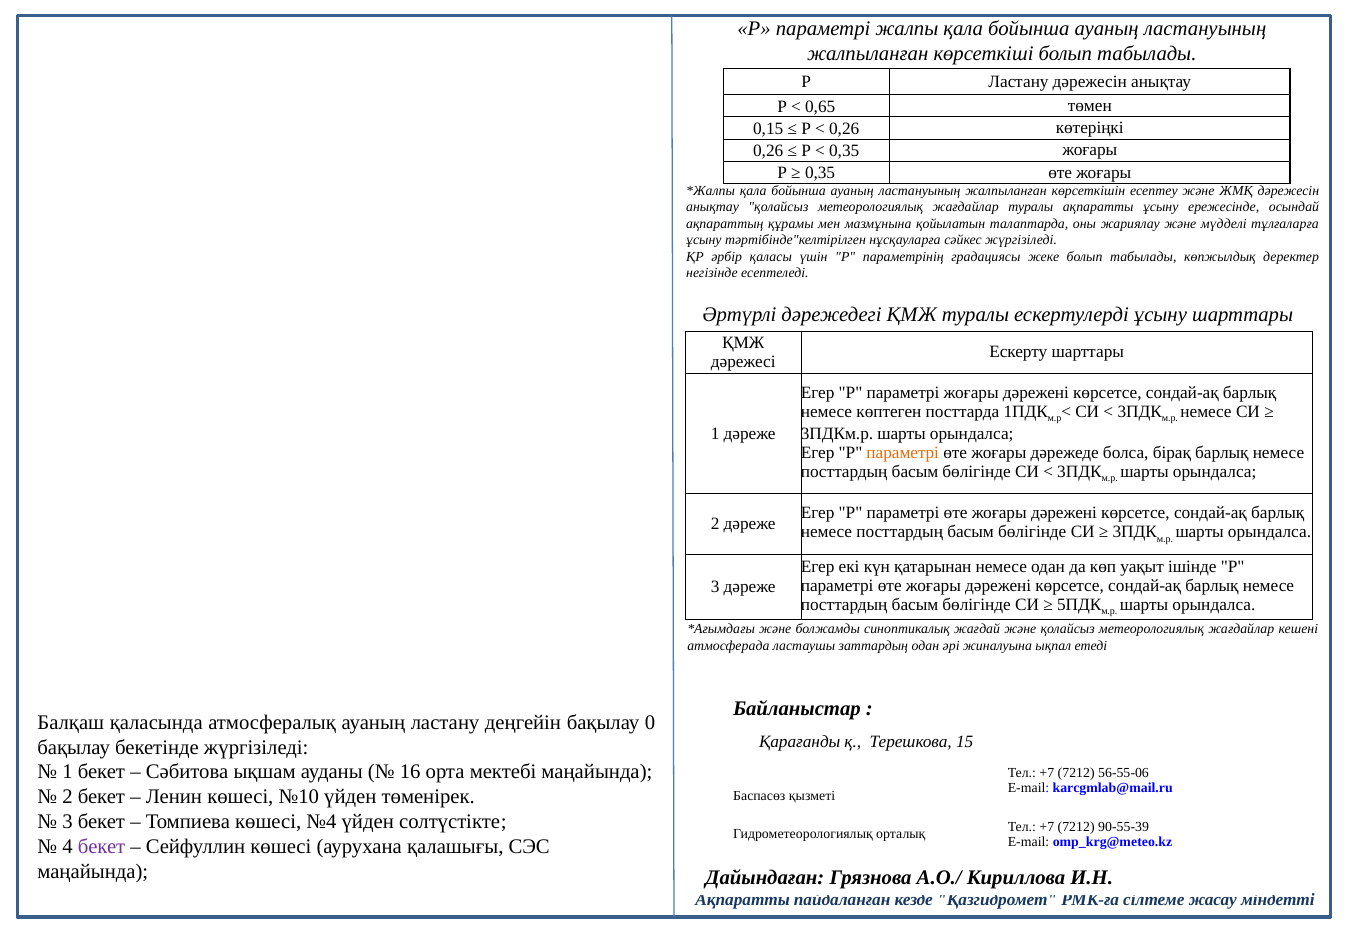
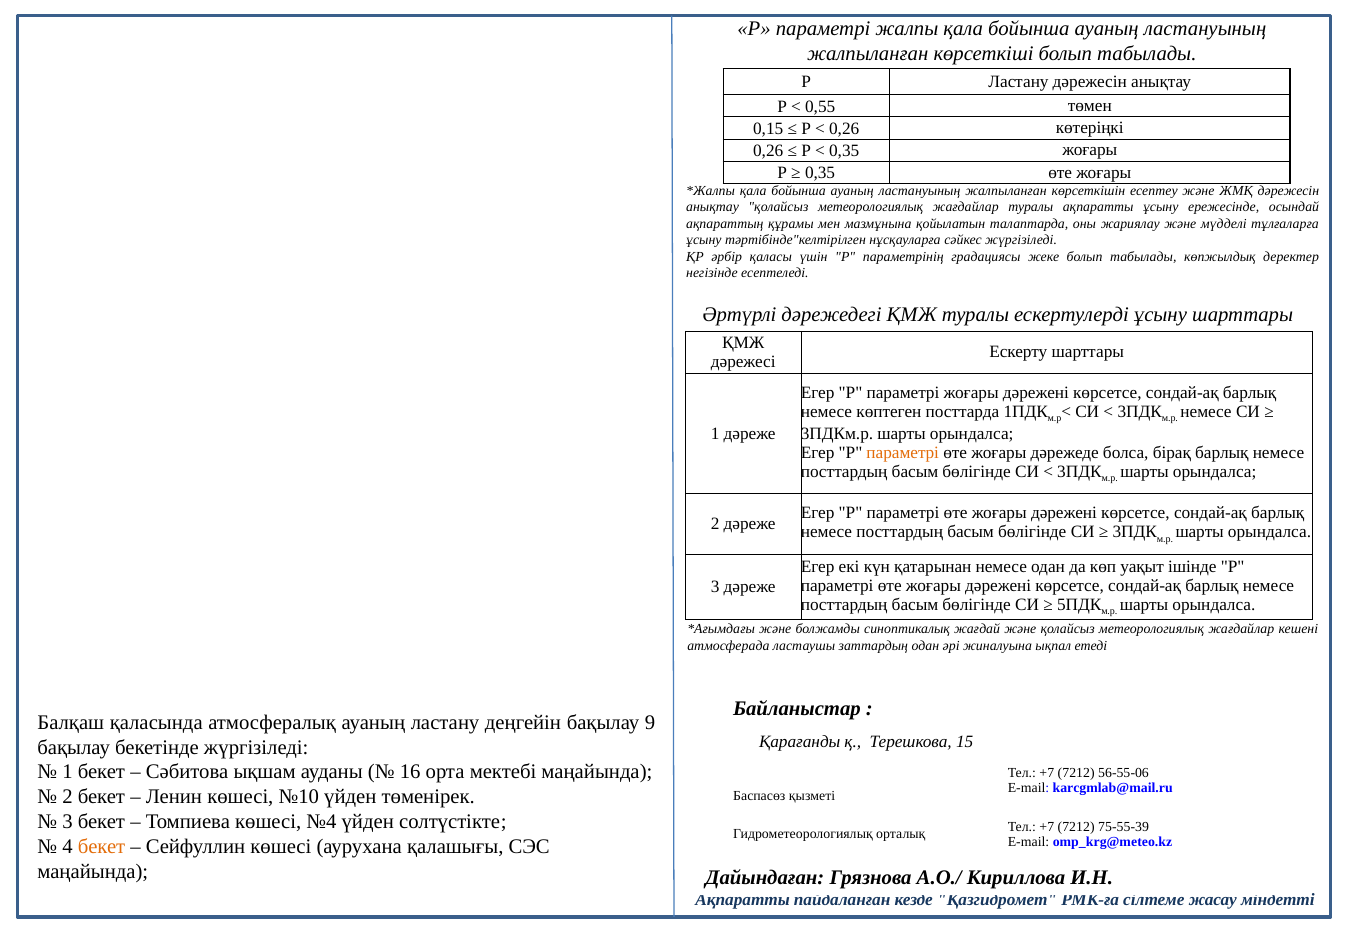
0,65: 0,65 -> 0,55
0: 0 -> 9
90-55-39: 90-55-39 -> 75-55-39
бекет at (102, 847) colour: purple -> orange
